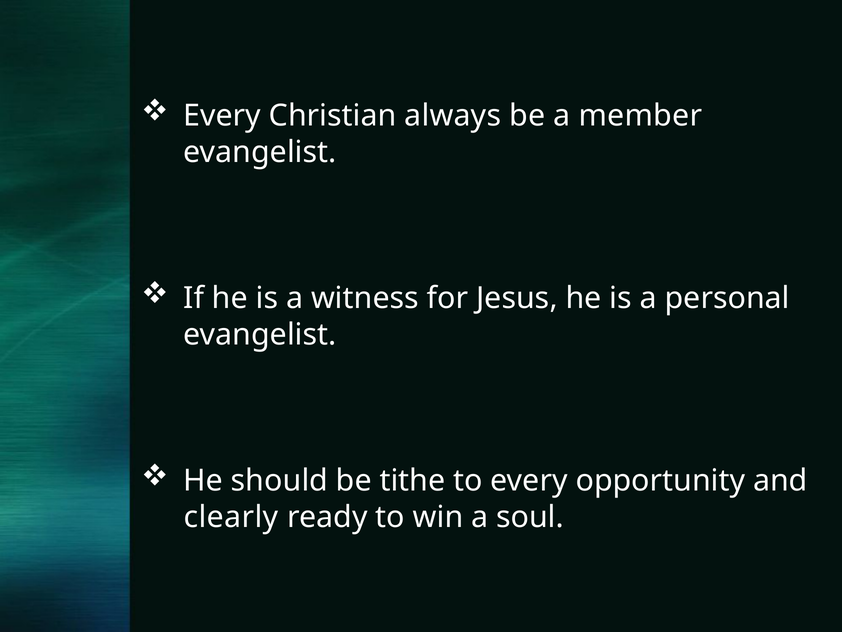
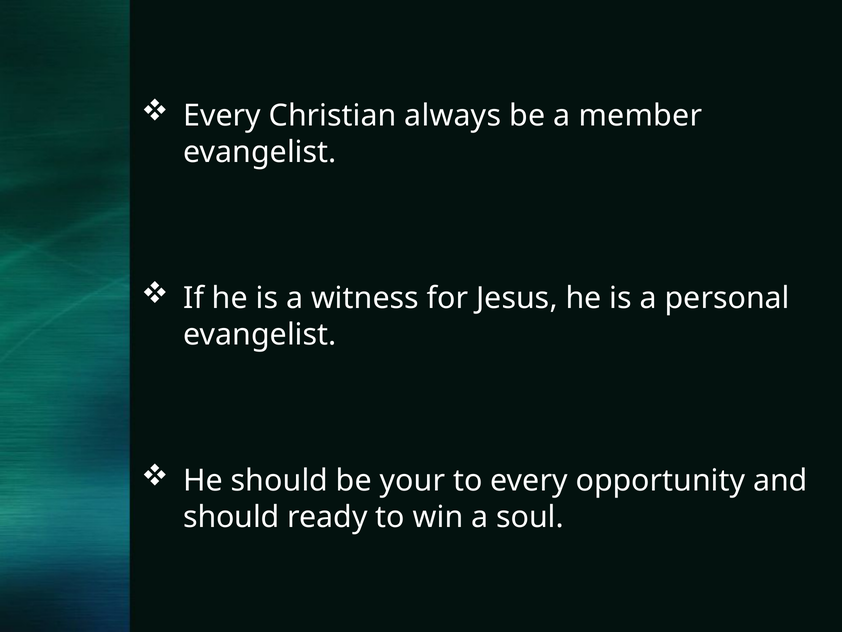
tithe: tithe -> your
clearly at (231, 517): clearly -> should
